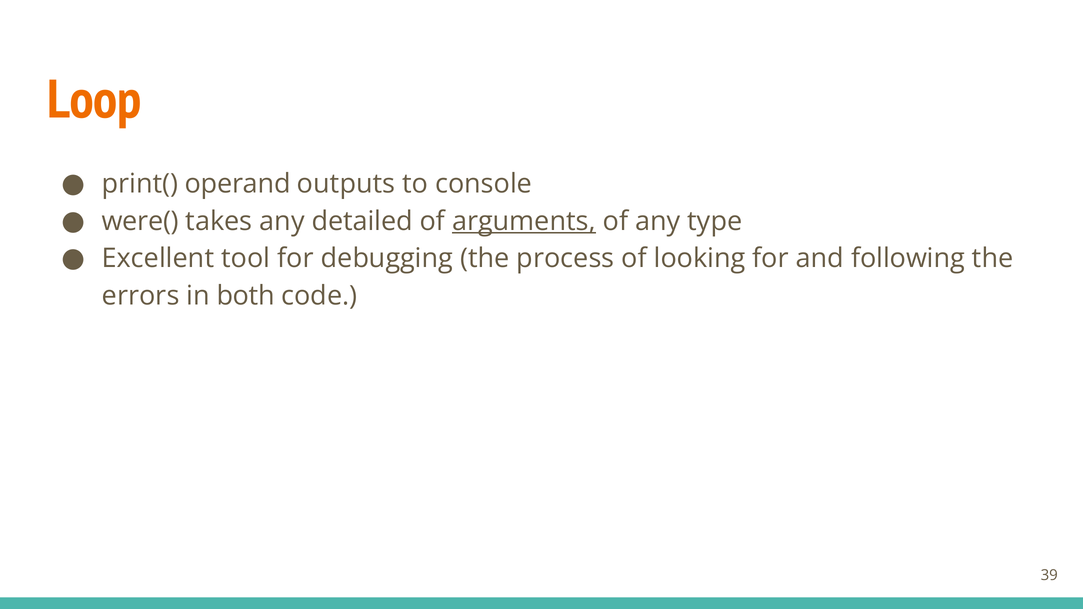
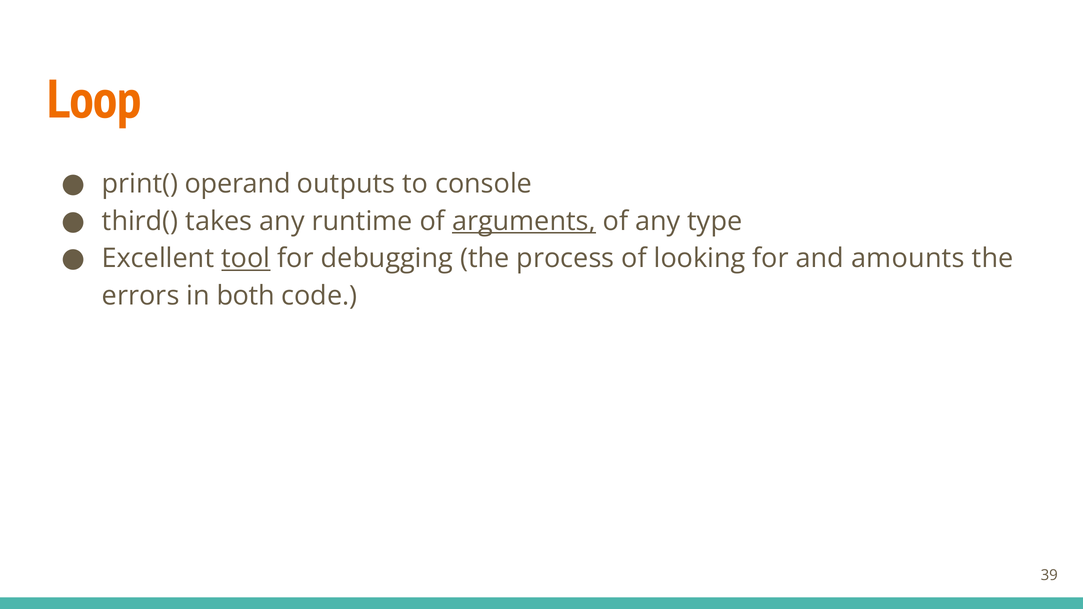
were(: were( -> third(
detailed: detailed -> runtime
tool underline: none -> present
following: following -> amounts
